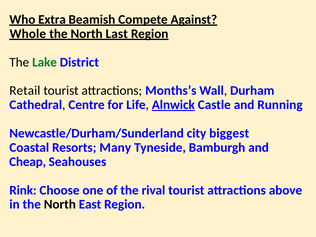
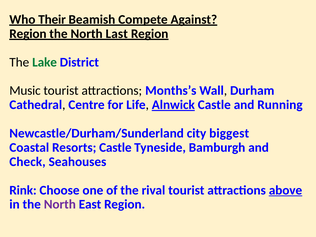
Extra: Extra -> Their
Whole at (28, 34): Whole -> Region
Retail: Retail -> Music
Resorts Many: Many -> Castle
Cheap: Cheap -> Check
above underline: none -> present
North at (60, 204) colour: black -> purple
